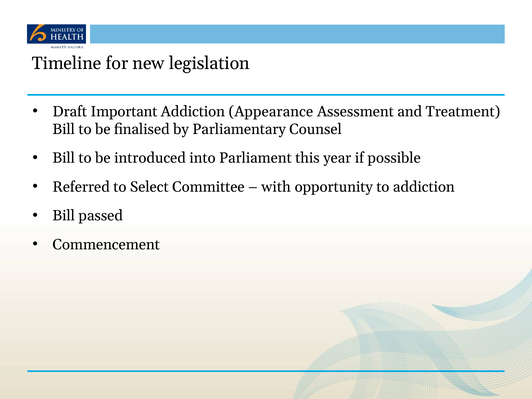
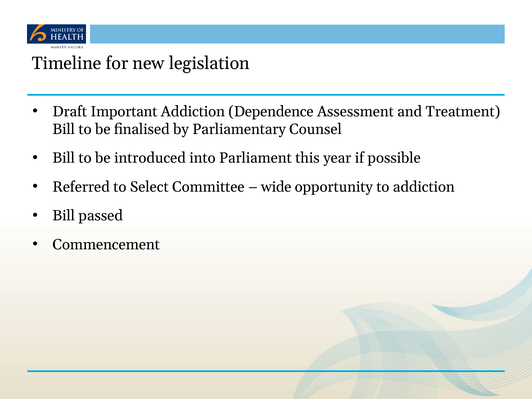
Appearance: Appearance -> Dependence
with: with -> wide
